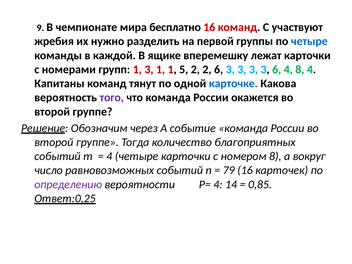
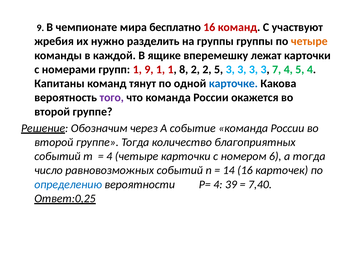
на первой: первой -> группы
четыре at (309, 41) colour: blue -> orange
1 3: 3 -> 9
5: 5 -> 8
2 6: 6 -> 5
3 6: 6 -> 7
4 8: 8 -> 5
номером 8: 8 -> 6
а вокруг: вокруг -> тогда
79: 79 -> 14
определению colour: purple -> blue
14: 14 -> 39
0,85: 0,85 -> 7,40
